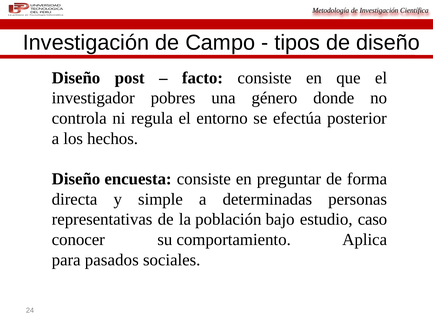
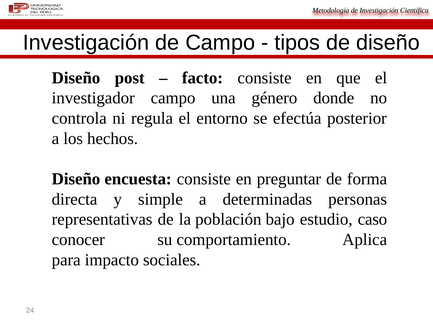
investigador pobres: pobres -> campo
pasados: pasados -> impacto
